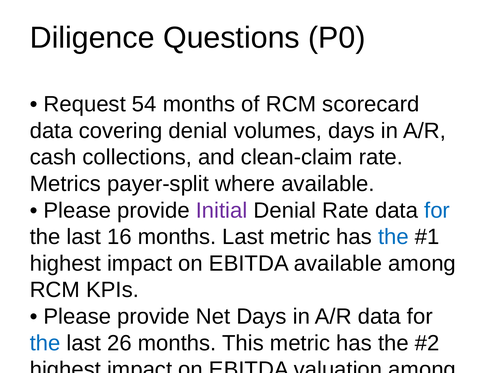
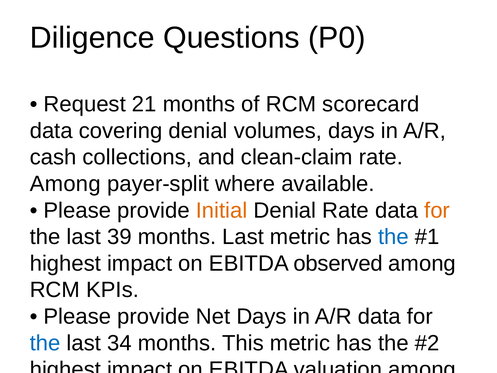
54: 54 -> 21
Metrics at (65, 184): Metrics -> Among
Initial colour: purple -> orange
for at (437, 210) colour: blue -> orange
16: 16 -> 39
EBITDA available: available -> observed
26: 26 -> 34
